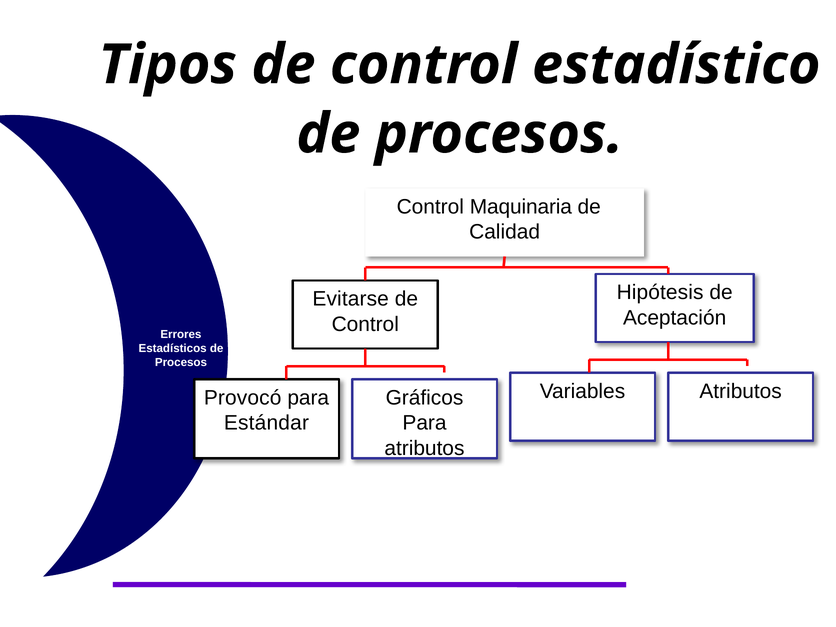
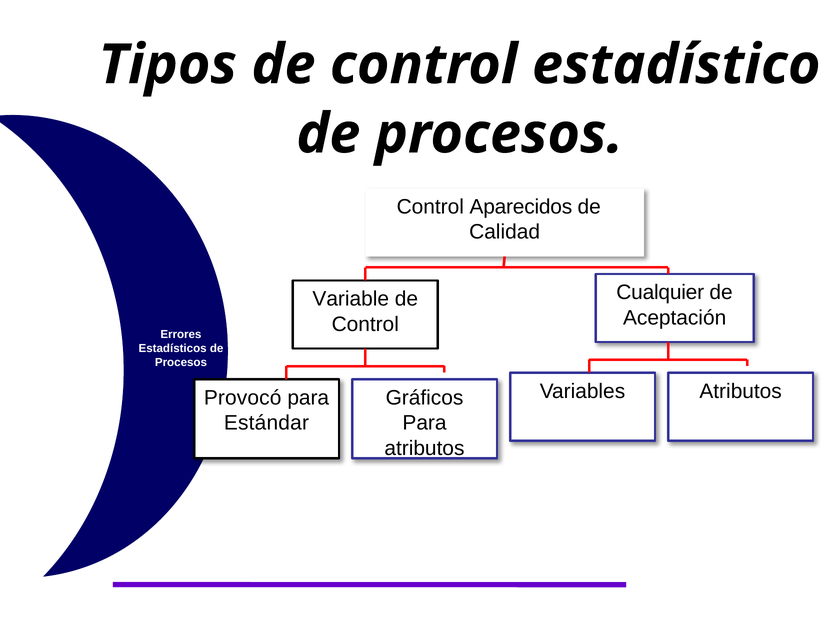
Maquinaria: Maquinaria -> Aparecidos
Hipótesis: Hipótesis -> Cualquier
Evitarse: Evitarse -> Variable
